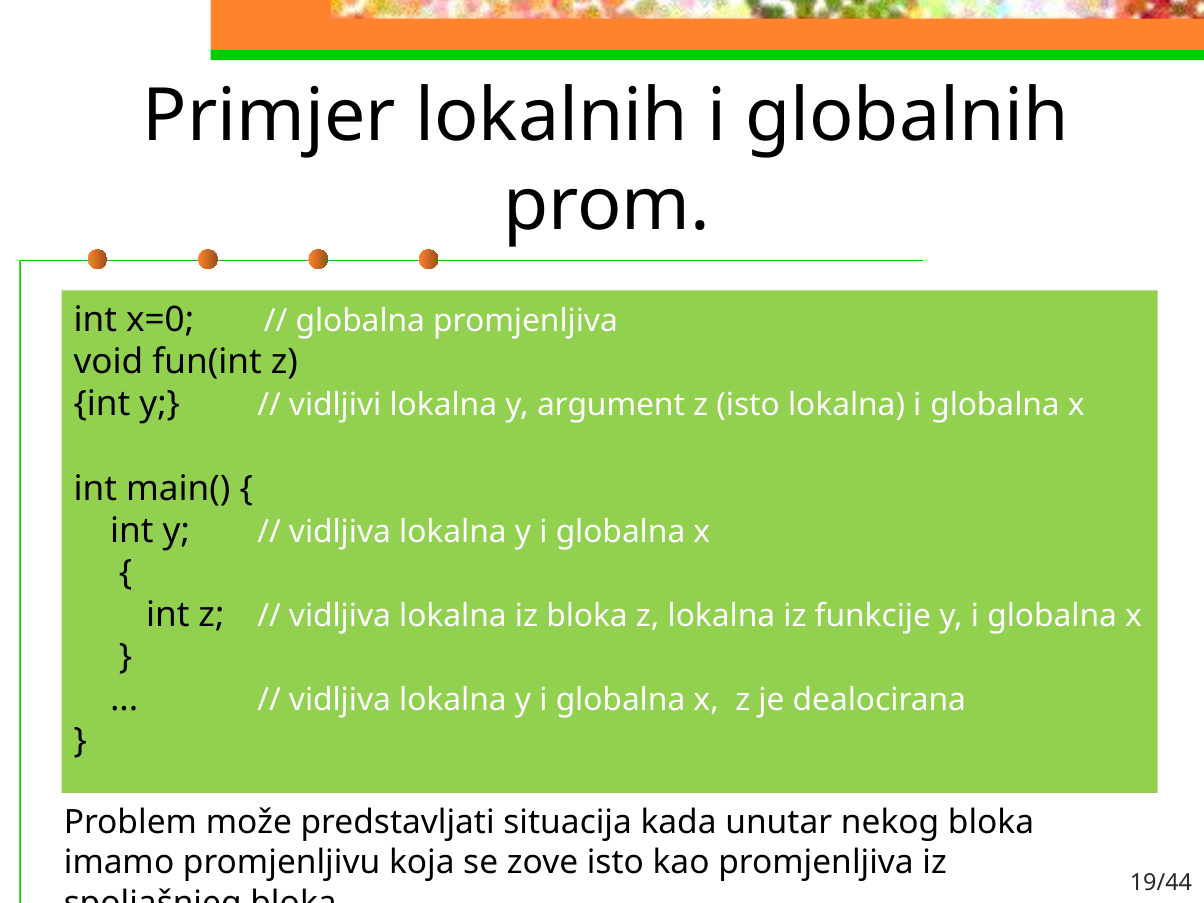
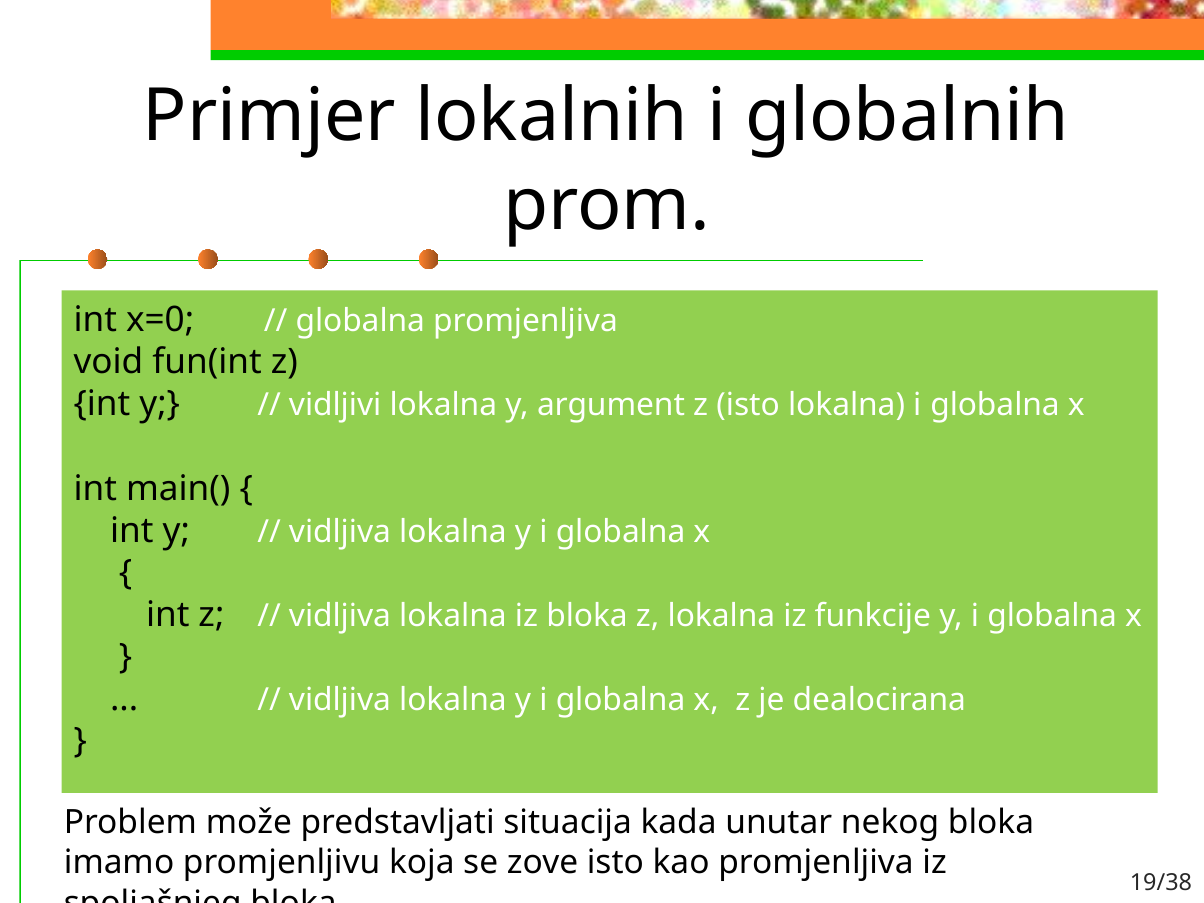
19/44: 19/44 -> 19/38
